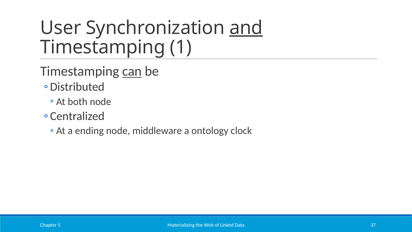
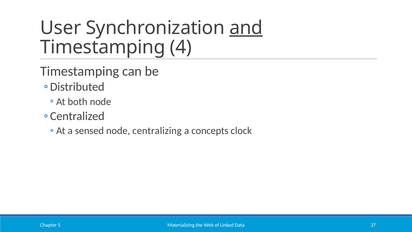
1: 1 -> 4
can underline: present -> none
ending: ending -> sensed
middleware: middleware -> centralizing
ontology: ontology -> concepts
